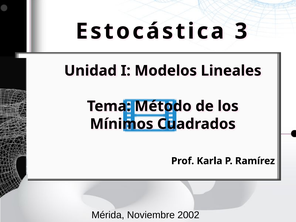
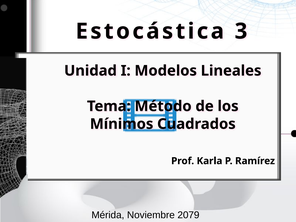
2002: 2002 -> 2079
